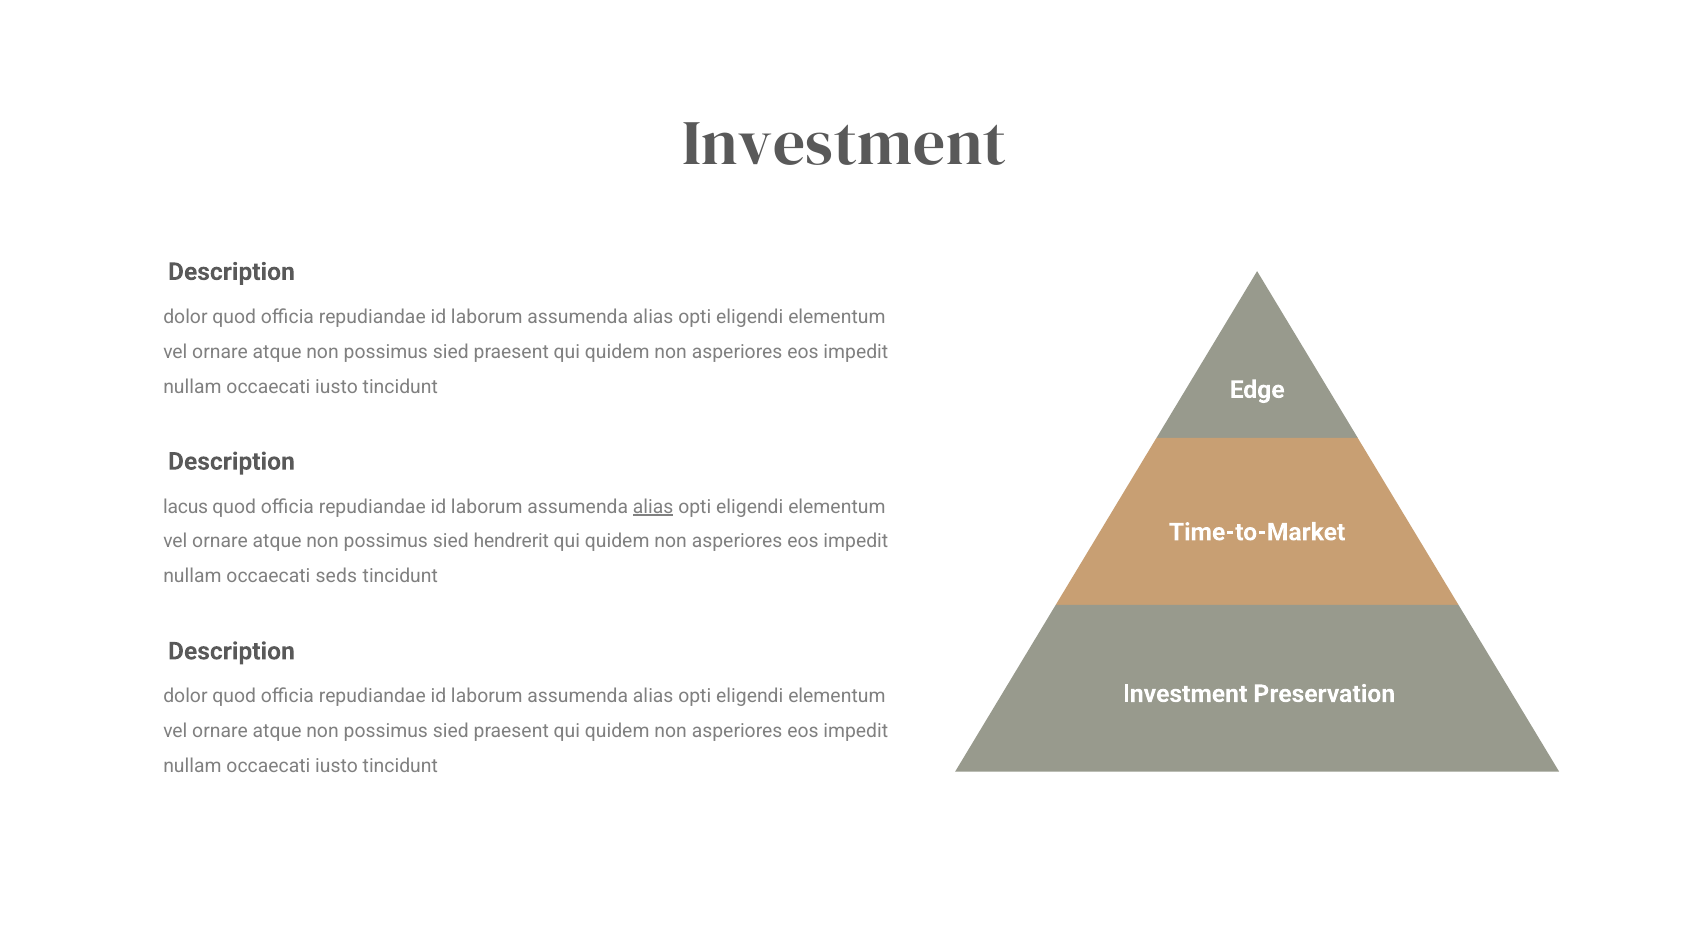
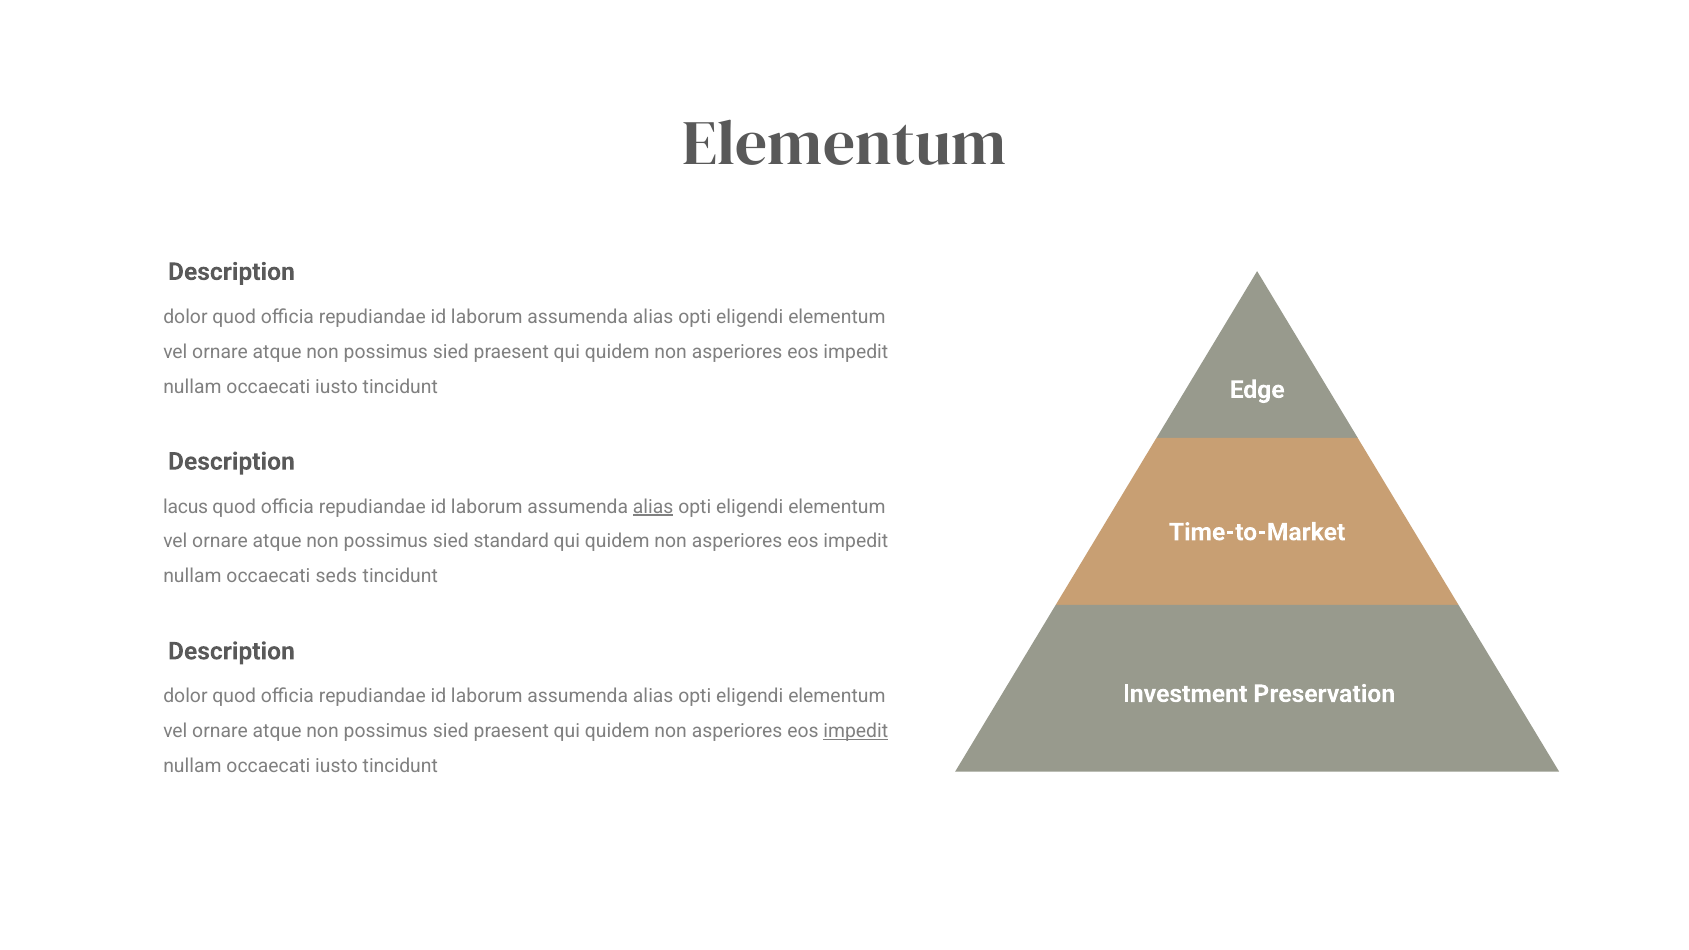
Investment at (844, 144): Investment -> Elementum
hendrerit: hendrerit -> standard
impedit at (856, 731) underline: none -> present
